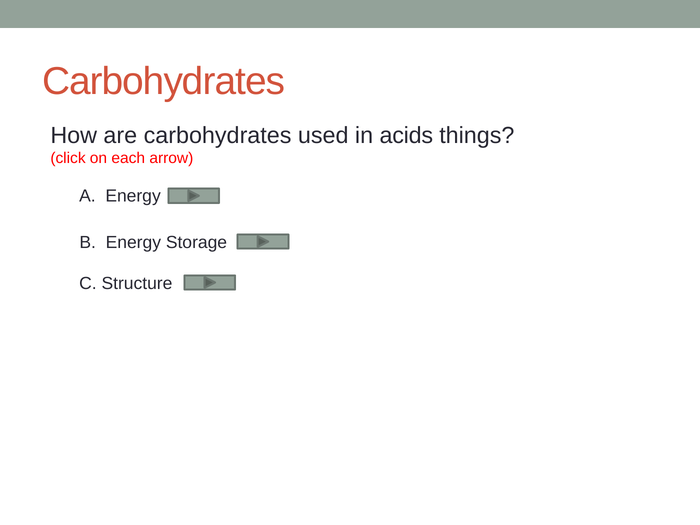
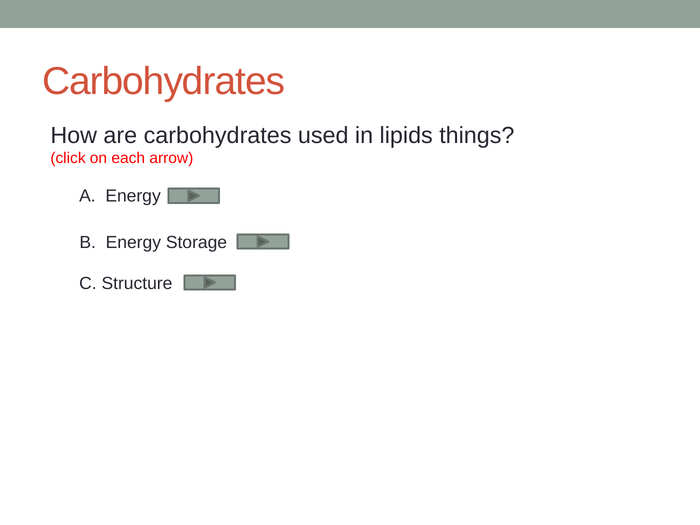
acids: acids -> lipids
